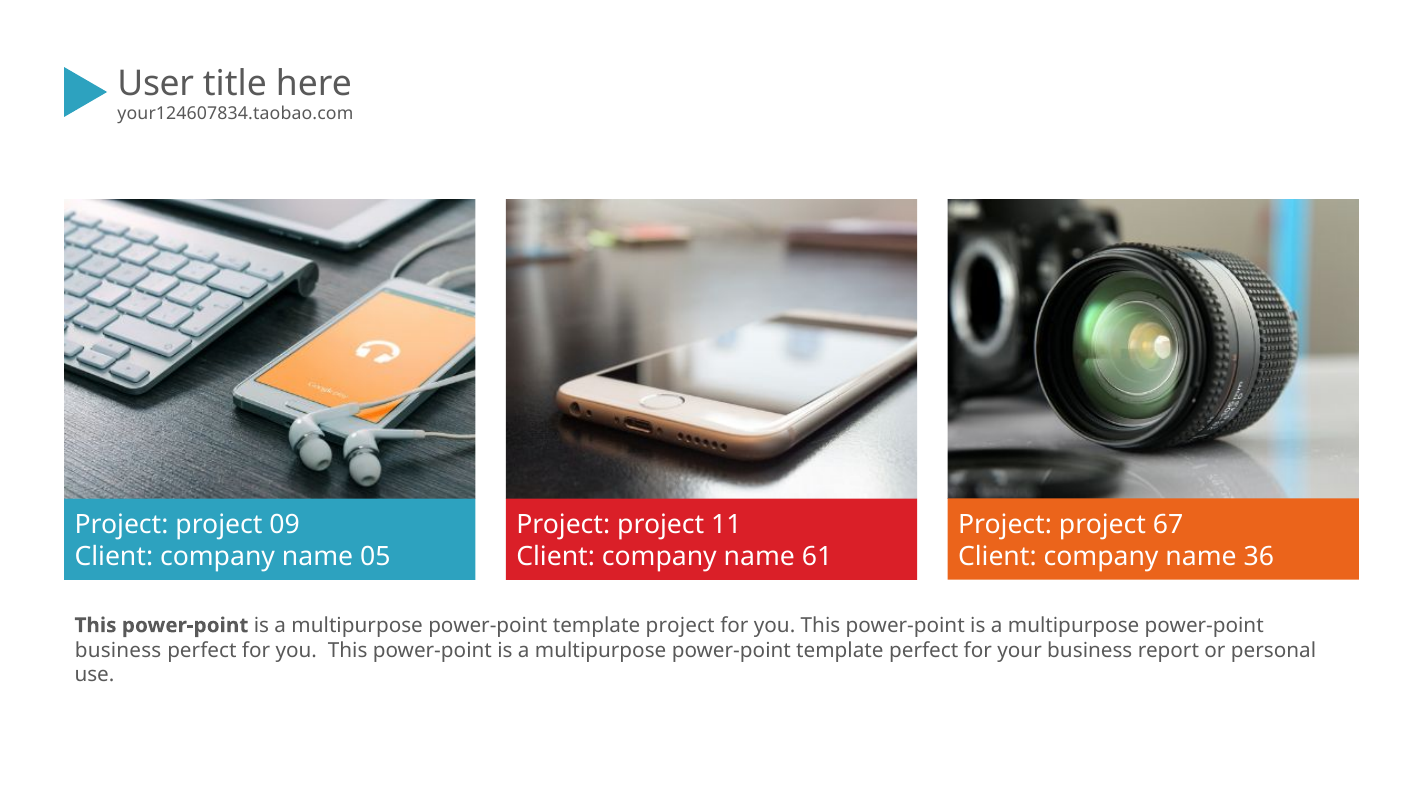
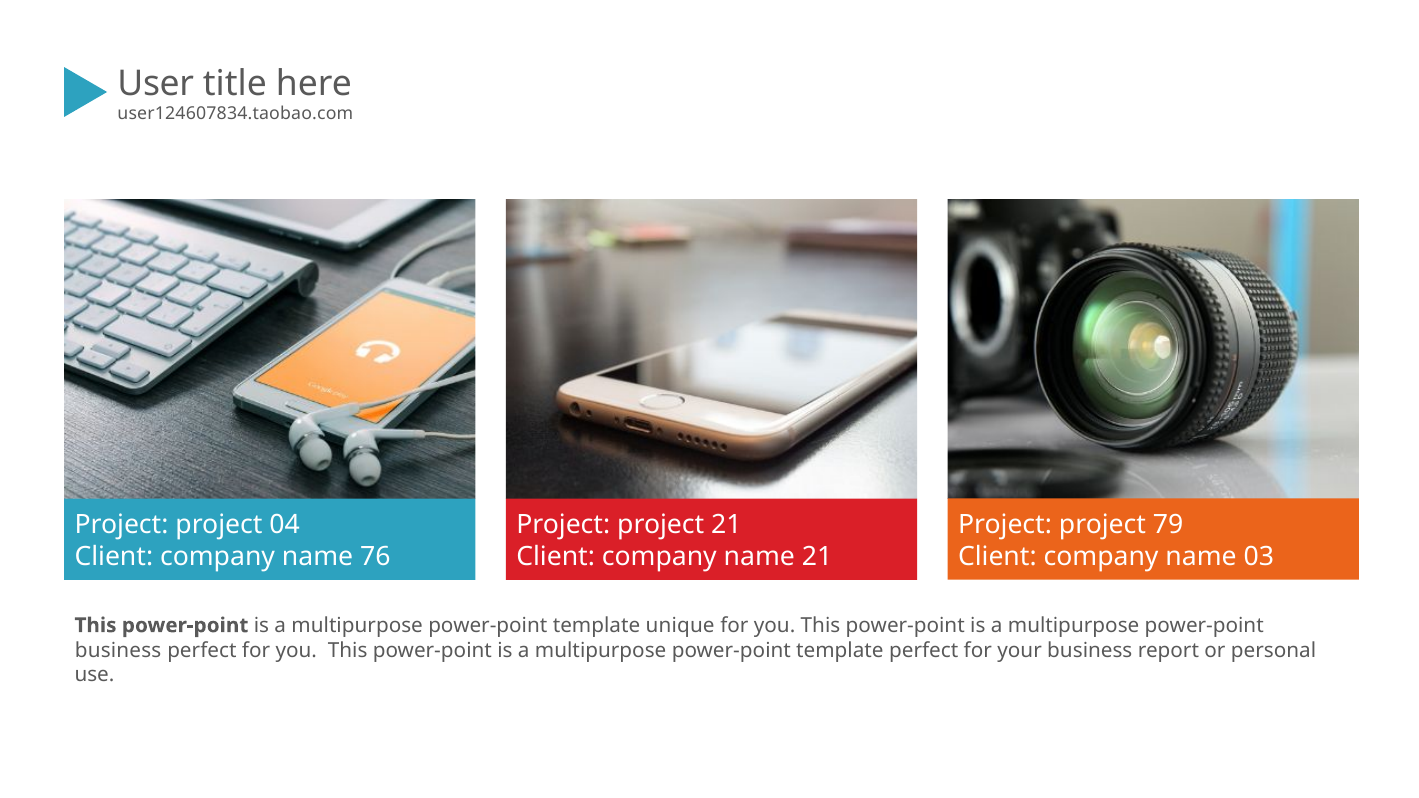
your124607834.taobao.com: your124607834.taobao.com -> user124607834.taobao.com
67: 67 -> 79
09: 09 -> 04
project 11: 11 -> 21
36: 36 -> 03
05: 05 -> 76
name 61: 61 -> 21
template project: project -> unique
